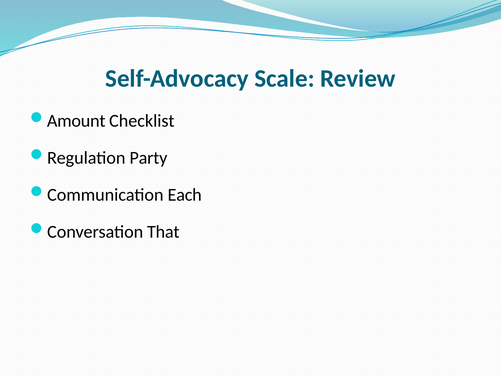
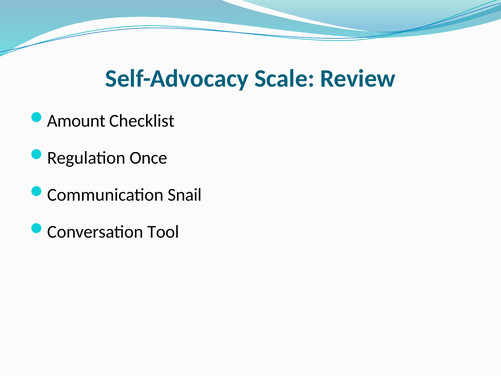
Party: Party -> Once
Each: Each -> Snail
That: That -> Tool
